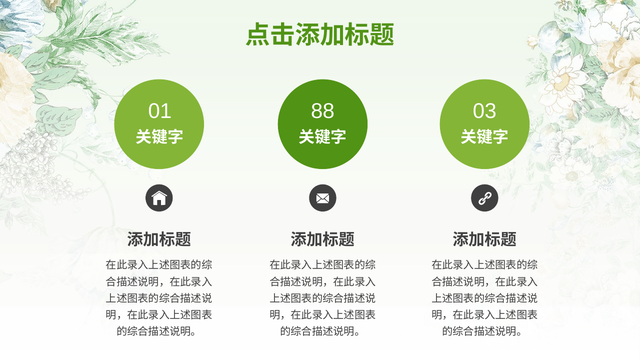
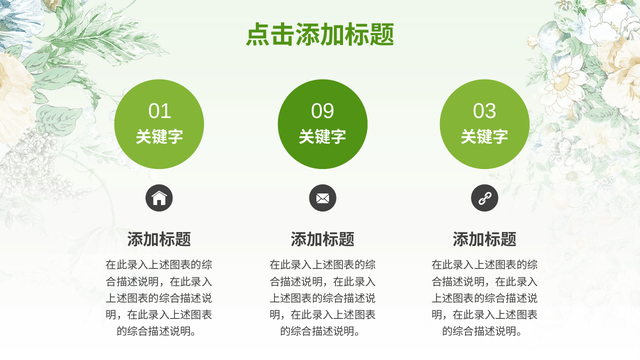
88: 88 -> 09
